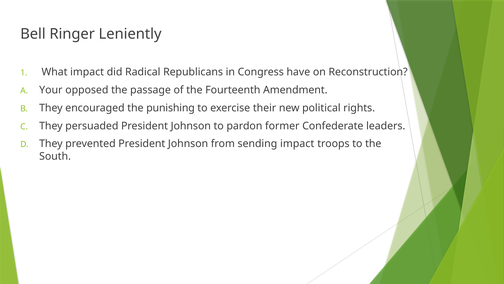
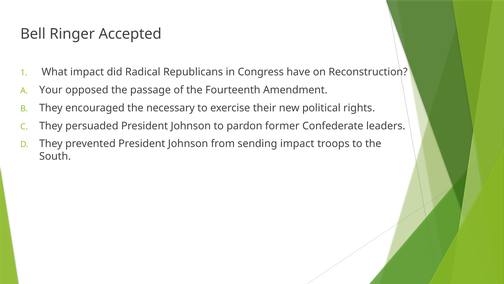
Leniently: Leniently -> Accepted
punishing: punishing -> necessary
